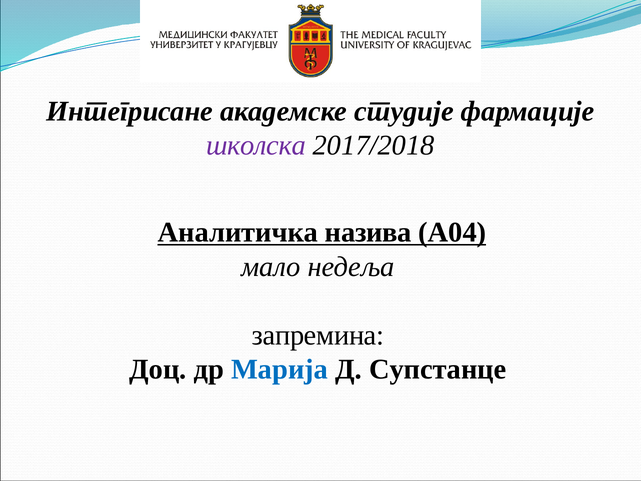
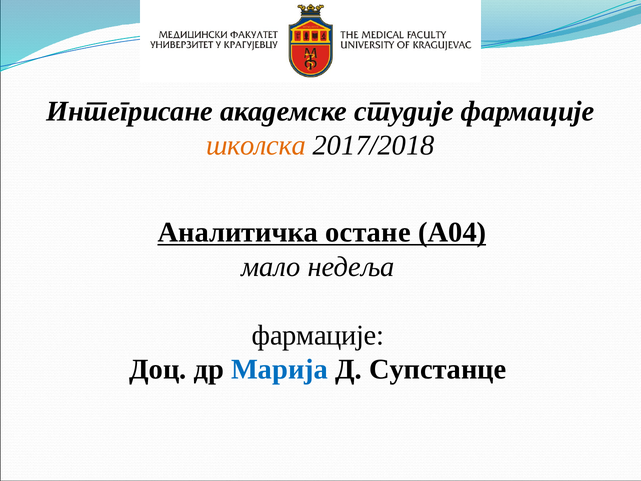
школска colour: purple -> orange
назива: назива -> остане
запремина at (318, 335): запремина -> фармације
